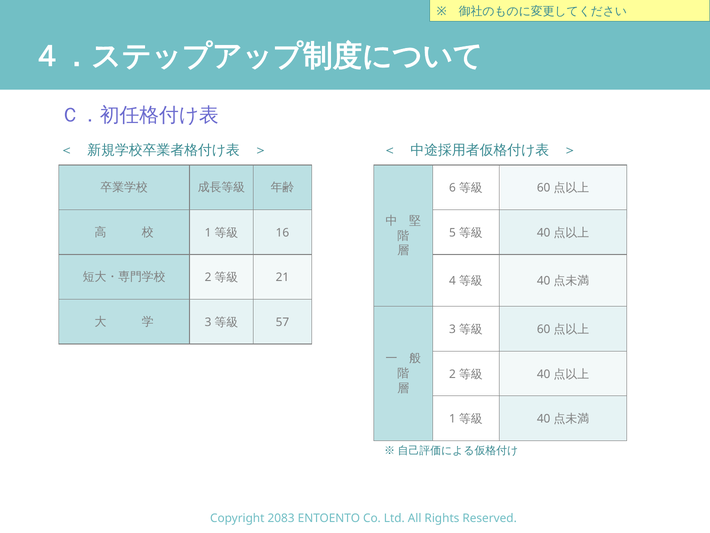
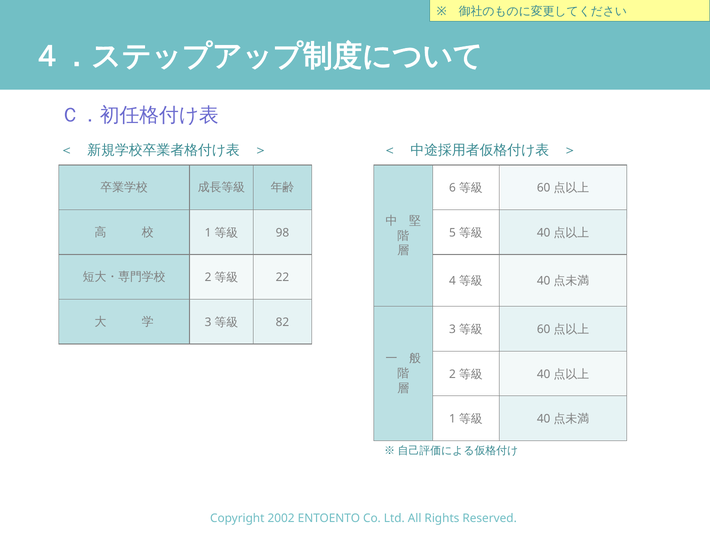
16: 16 -> 98
21: 21 -> 22
57: 57 -> 82
2083: 2083 -> 2002
